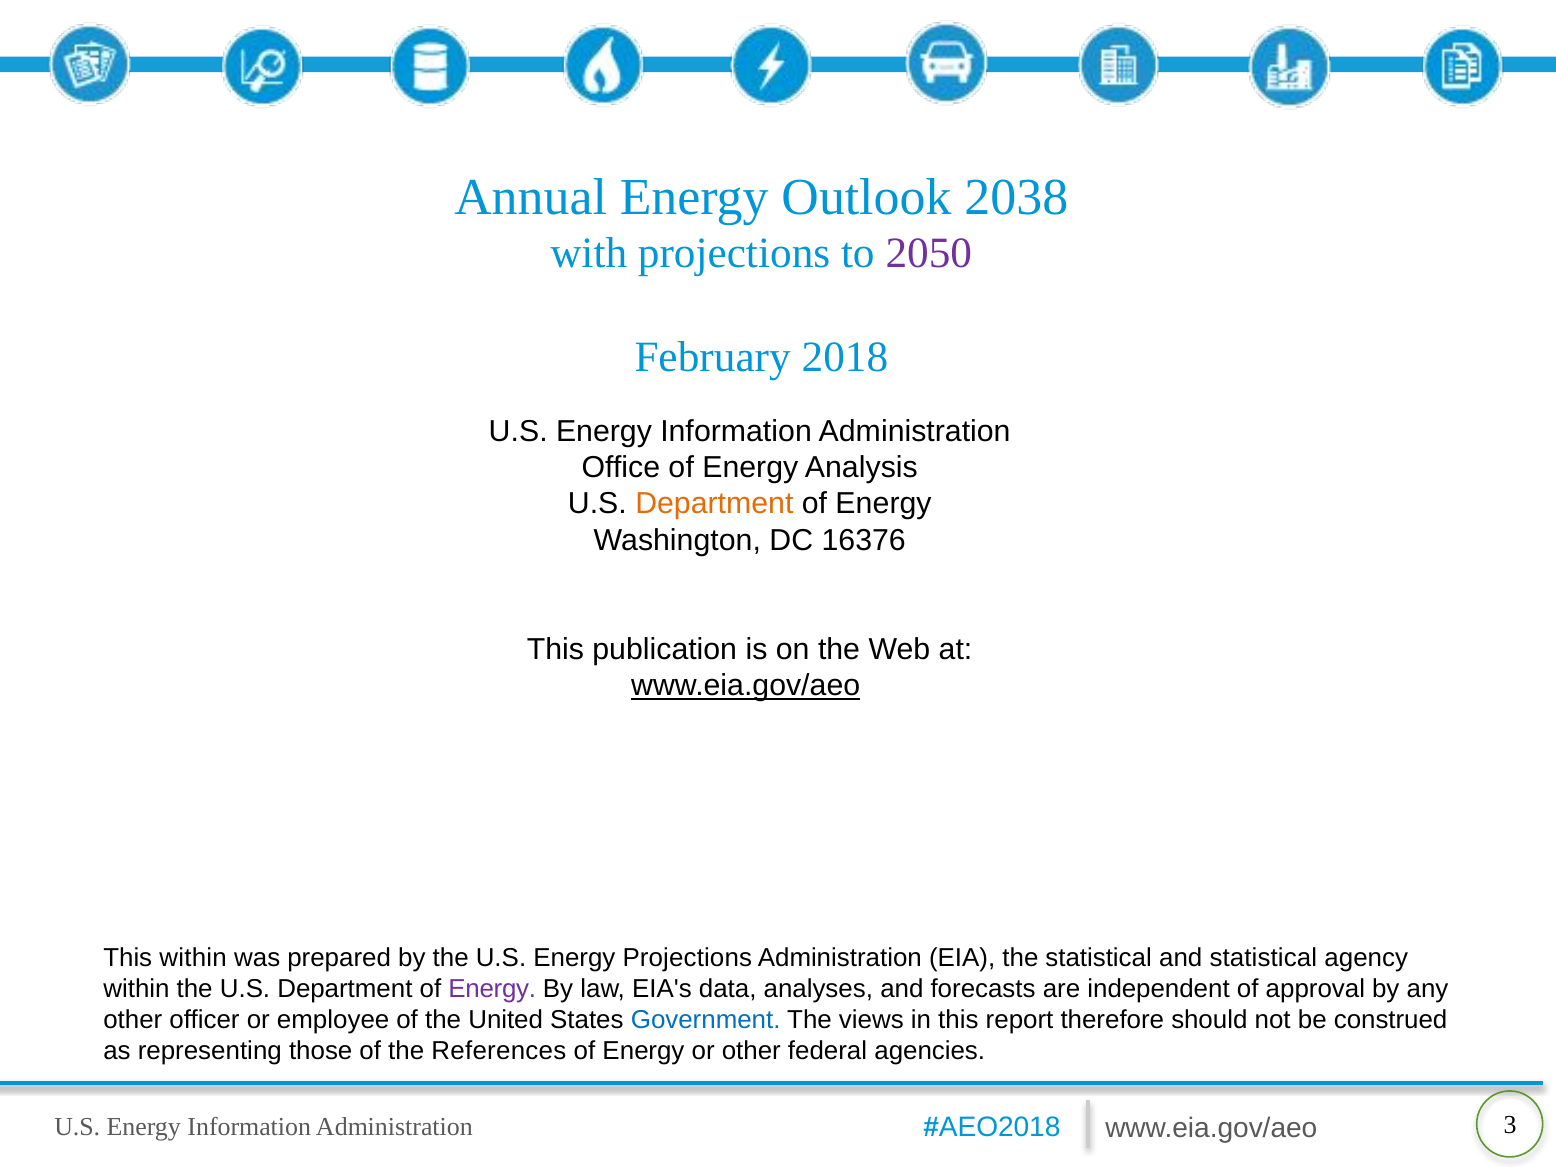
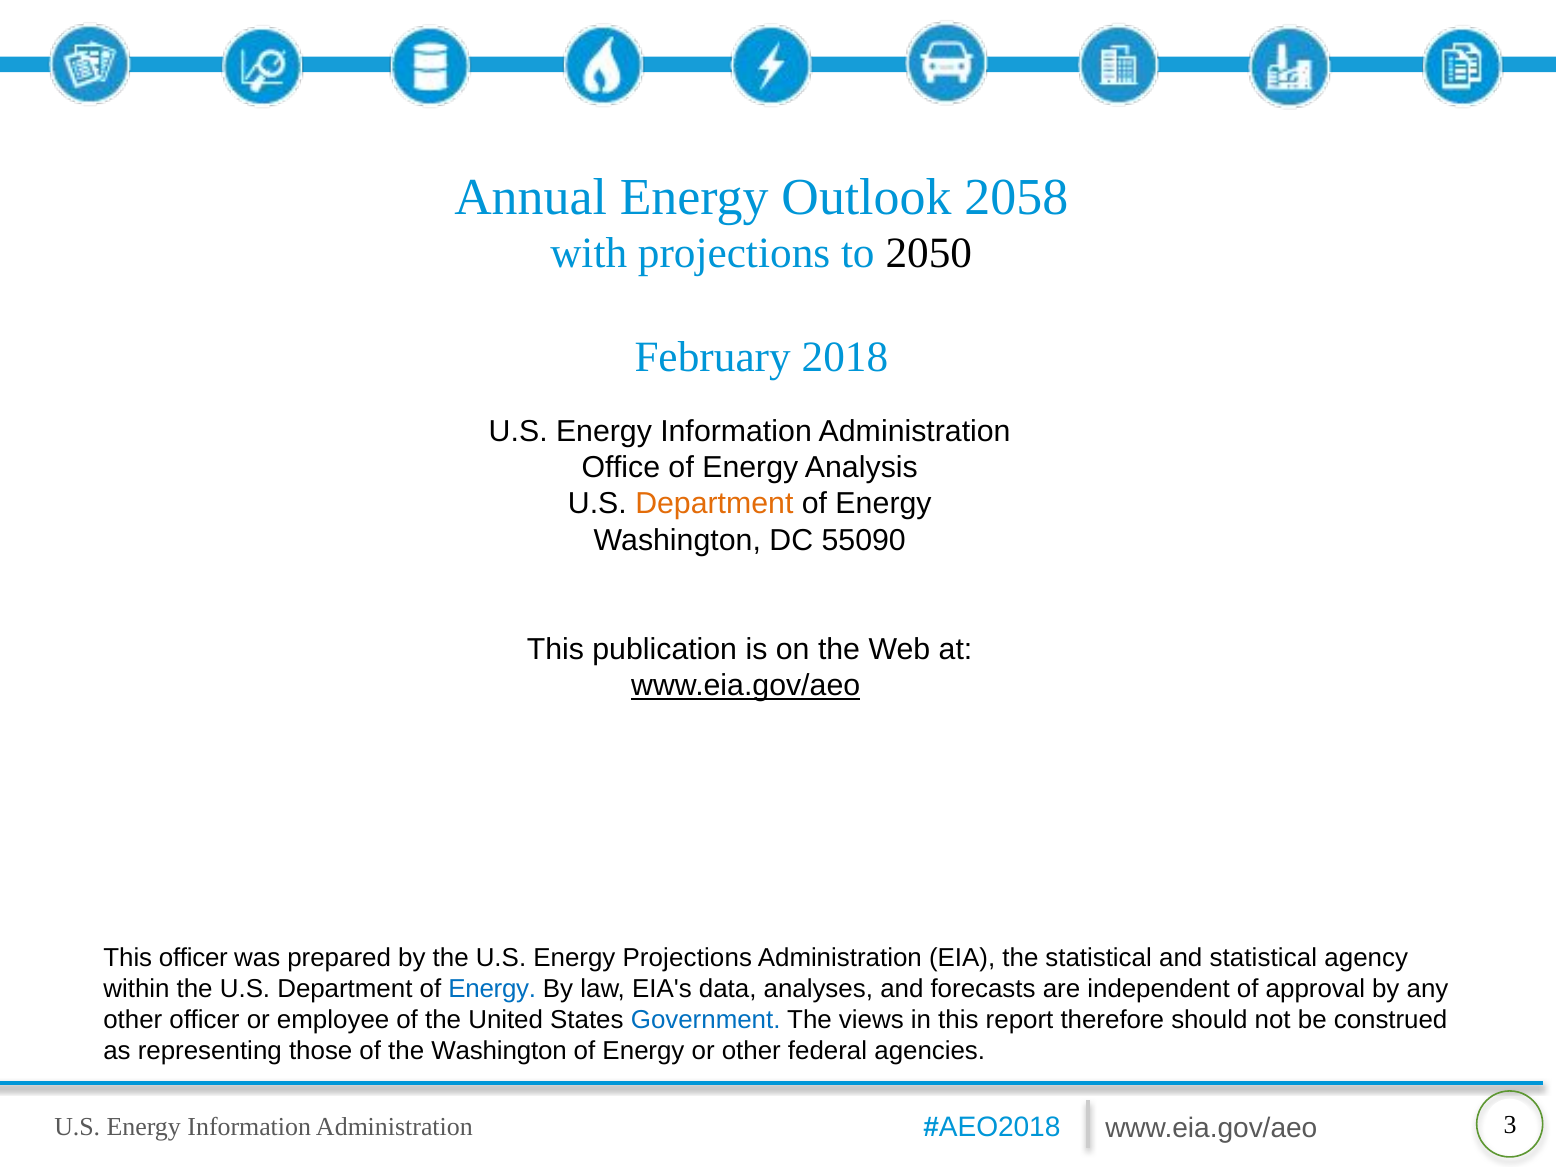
2038: 2038 -> 2058
2050 colour: purple -> black
16376: 16376 -> 55090
This within: within -> officer
Energy at (492, 989) colour: purple -> blue
the References: References -> Washington
